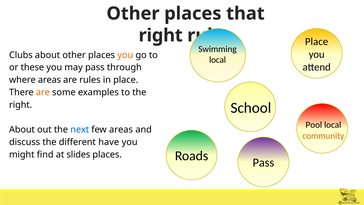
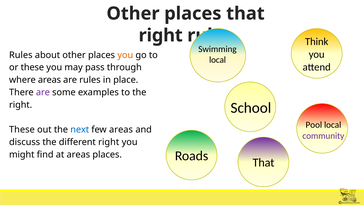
Place at (317, 42): Place -> Think
Clubs at (21, 55): Clubs -> Rules
are at (43, 92) colour: orange -> purple
About at (22, 129): About -> These
community colour: orange -> purple
different have: have -> right
Roads Pass: Pass -> That
at slides: slides -> areas
